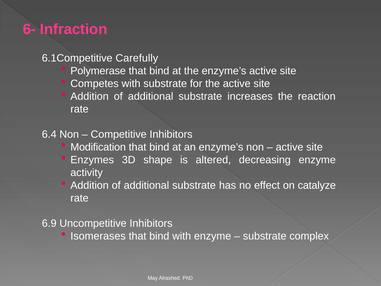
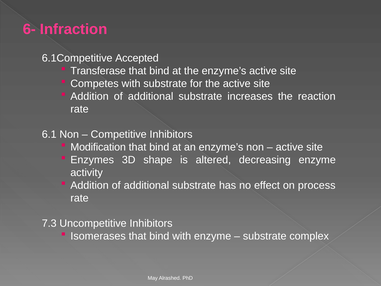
Carefully: Carefully -> Accepted
Polymerase: Polymerase -> Transferase
6.4: 6.4 -> 6.1
catalyze: catalyze -> process
6.9: 6.9 -> 7.3
